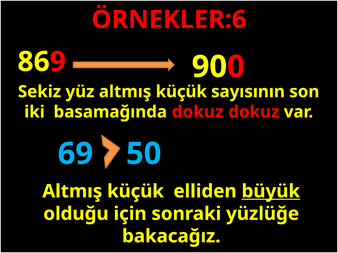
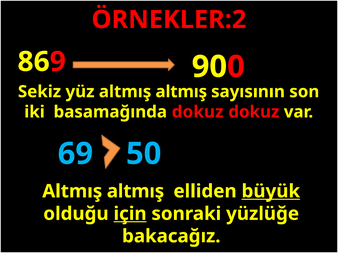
ÖRNEKLER:6: ÖRNEKLER:6 -> ÖRNEKLER:2
yüz altmış küçük: küçük -> altmış
küçük at (135, 192): küçük -> altmış
için underline: none -> present
